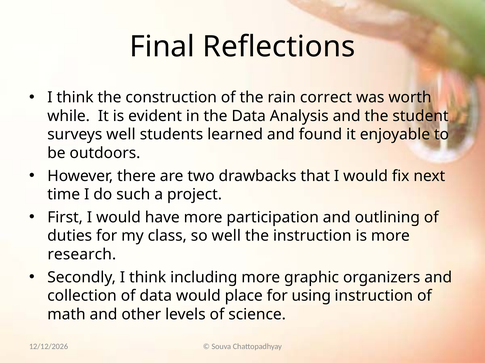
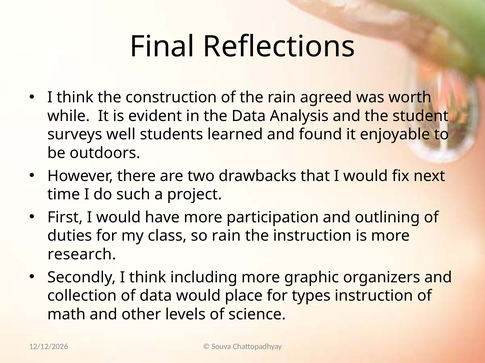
correct: correct -> agreed
so well: well -> rain
using: using -> types
